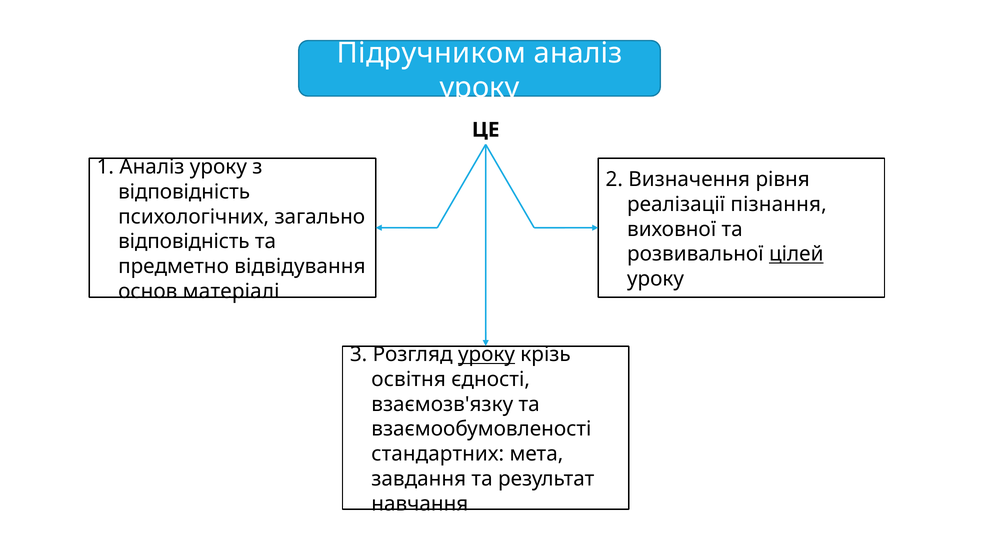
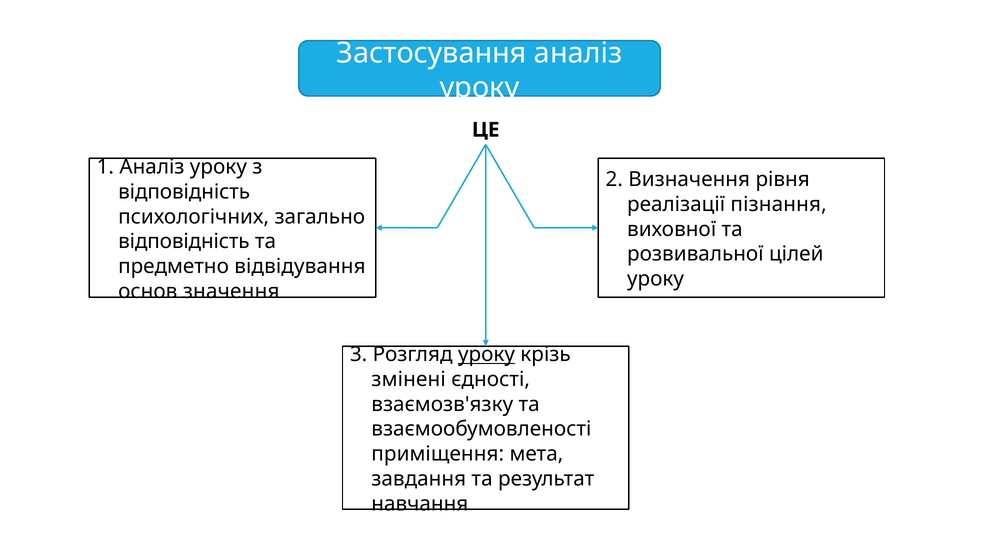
Підручником: Підручником -> Застосування
цілей underline: present -> none
матеріалі: матеріалі -> значення
освітня: освітня -> змінені
стандартних: стандартних -> приміщення
